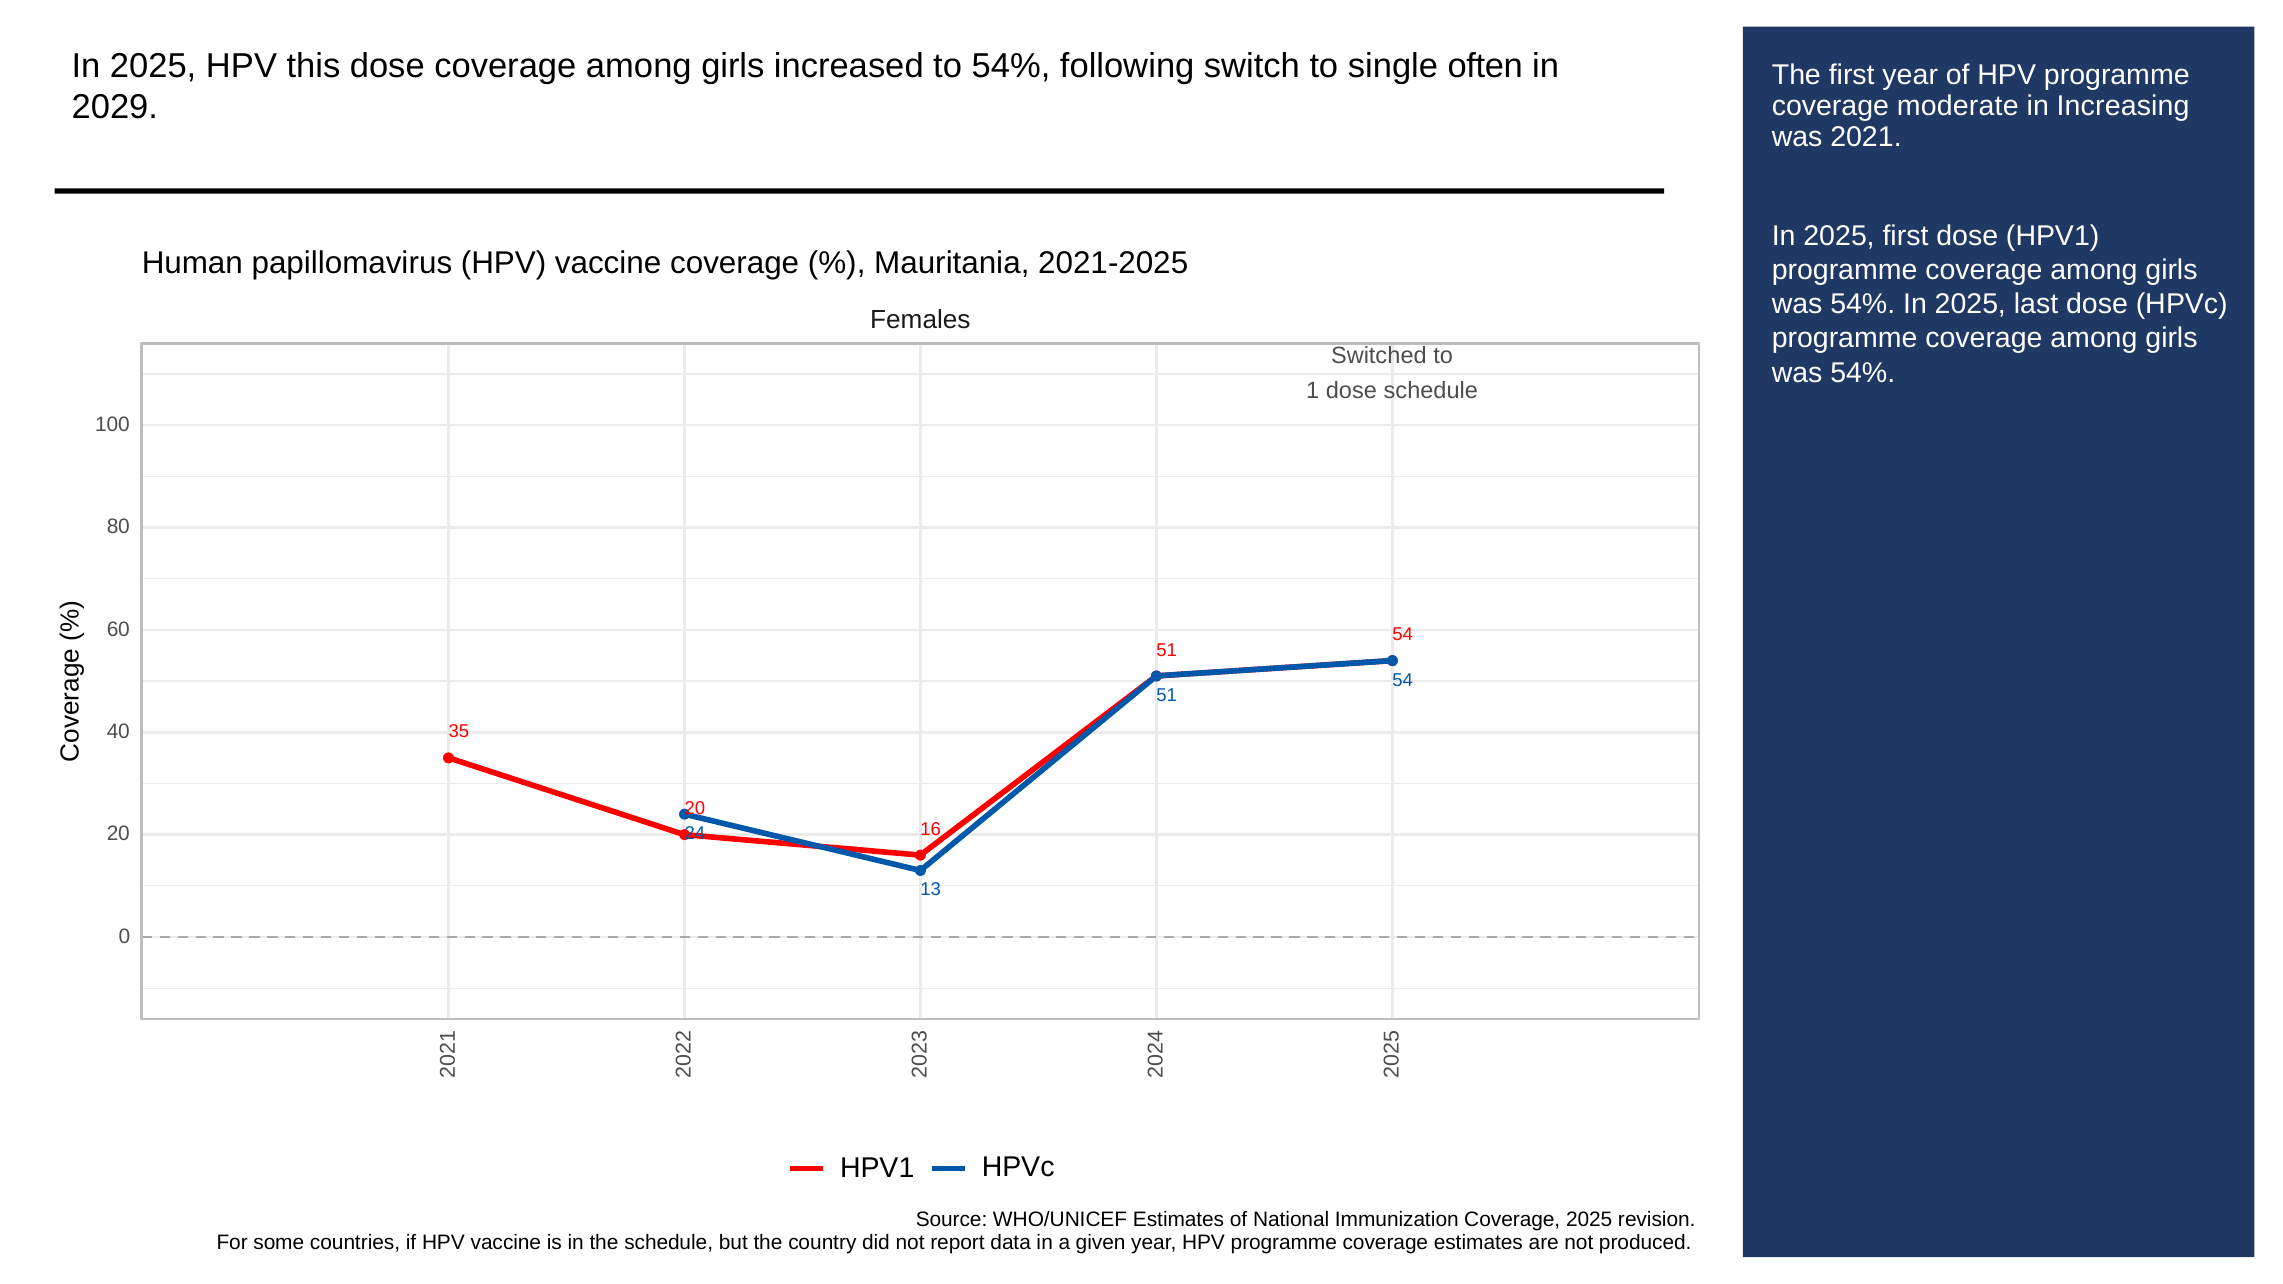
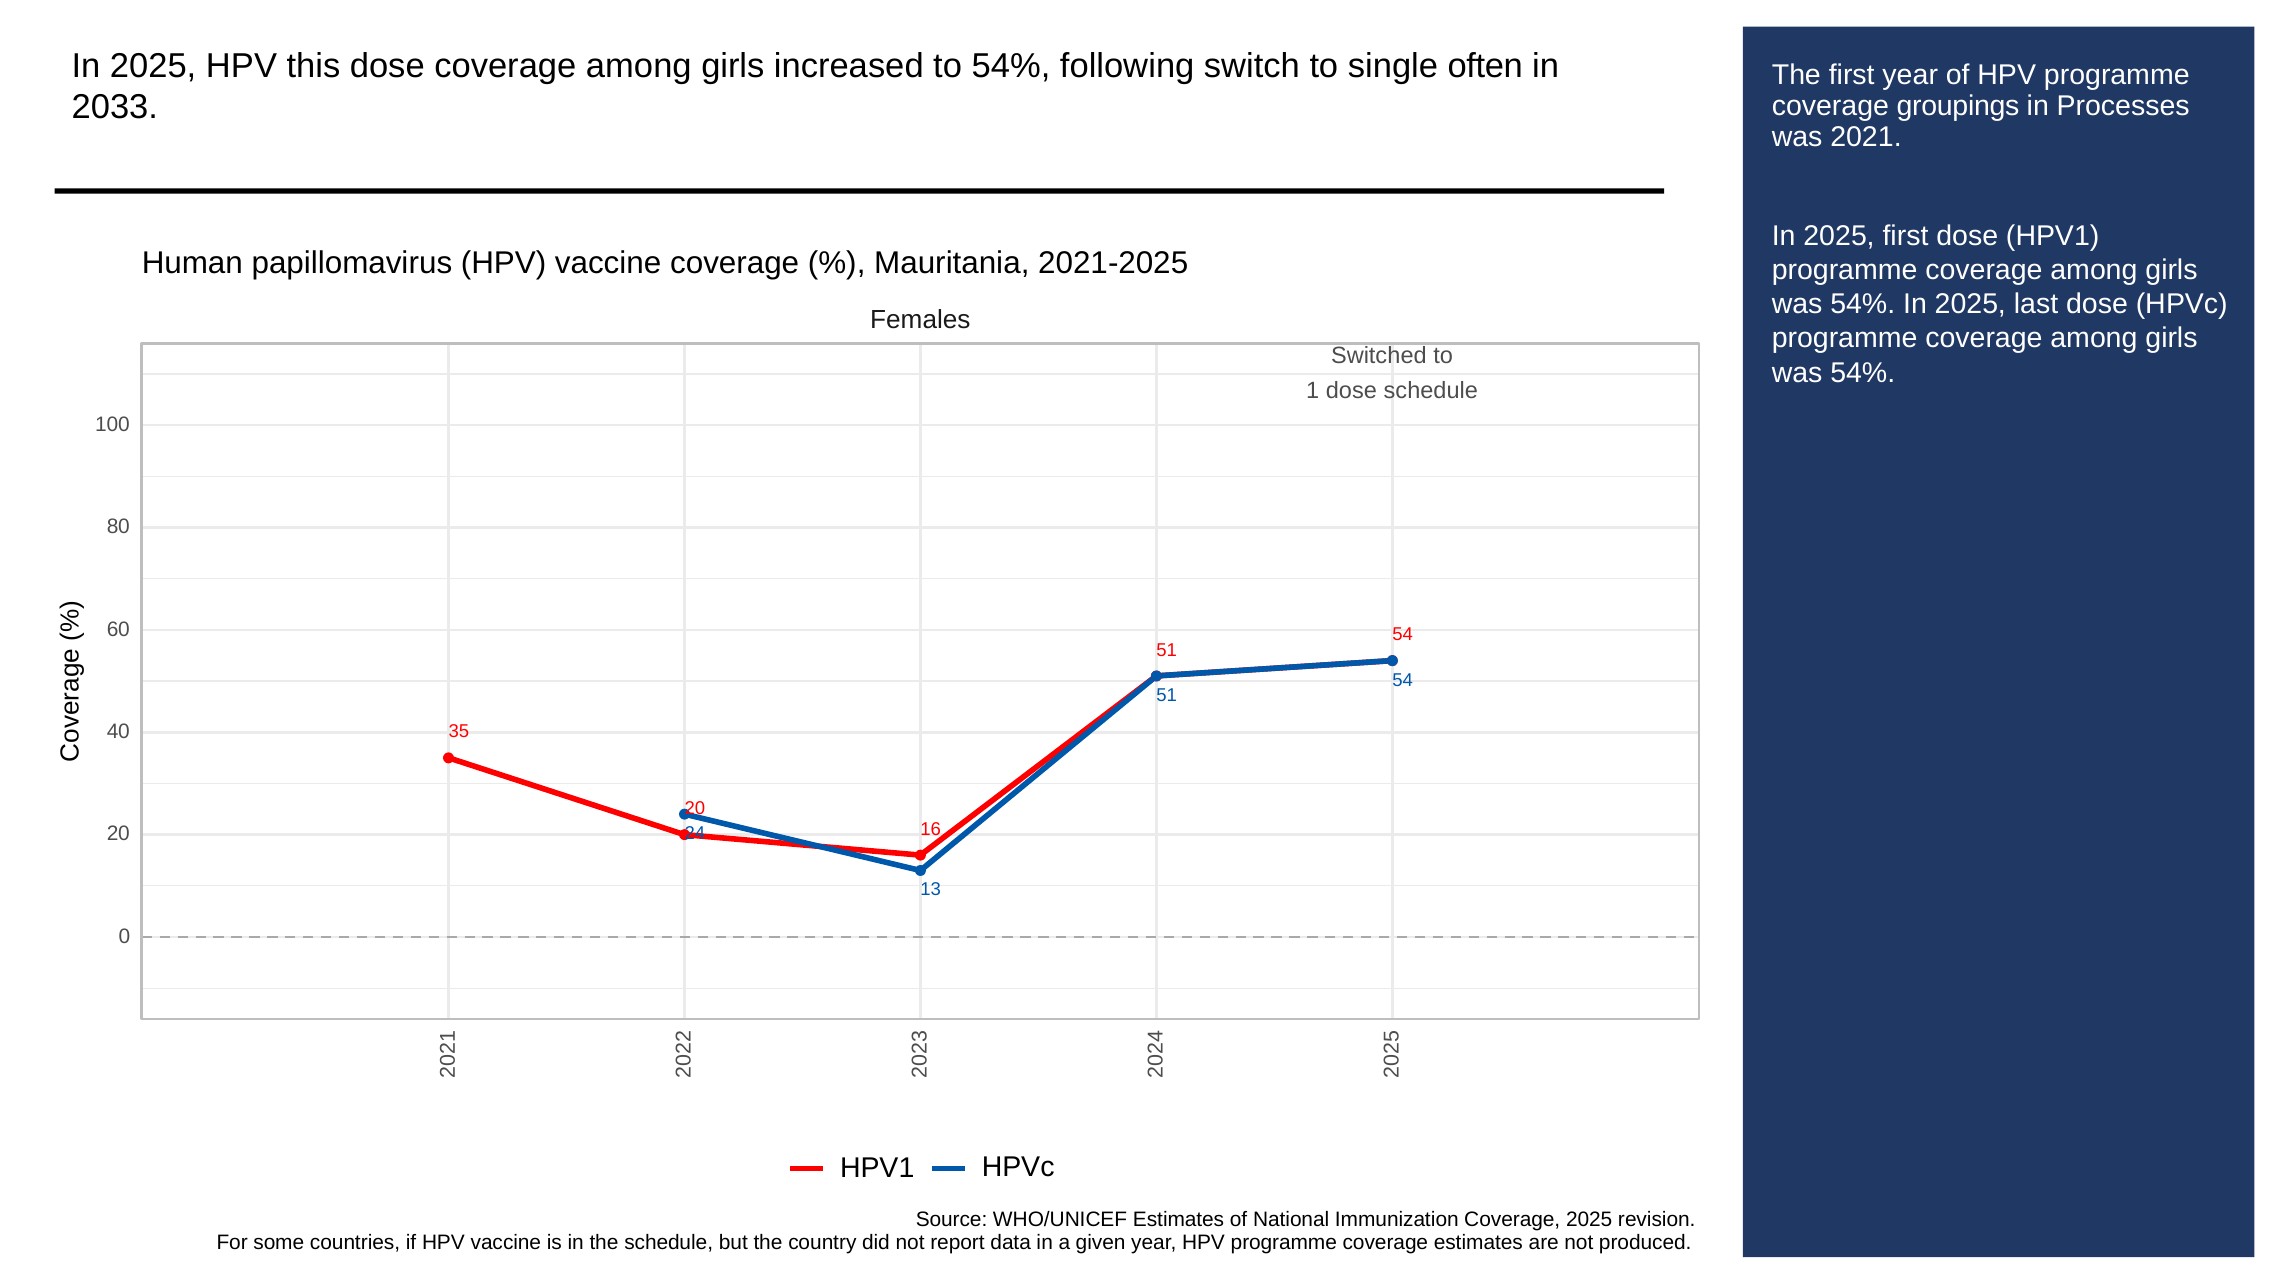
2029: 2029 -> 2033
moderate: moderate -> groupings
Increasing: Increasing -> Processes
